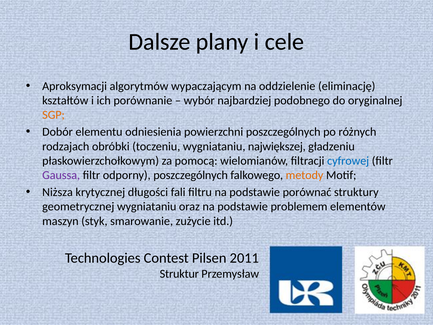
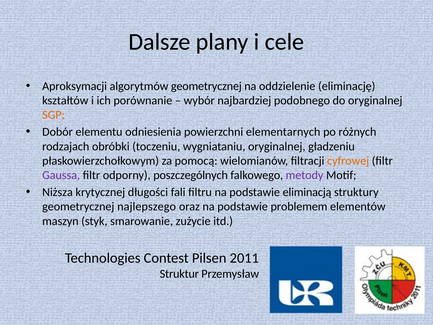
algorytmów wypaczającym: wypaczającym -> geometrycznej
powierzchni poszczególnych: poszczególnych -> elementarnych
wygniataniu największej: największej -> oryginalnej
cyfrowej colour: blue -> orange
metody colour: orange -> purple
porównać: porównać -> eliminacją
geometrycznej wygniataniu: wygniataniu -> najlepszego
